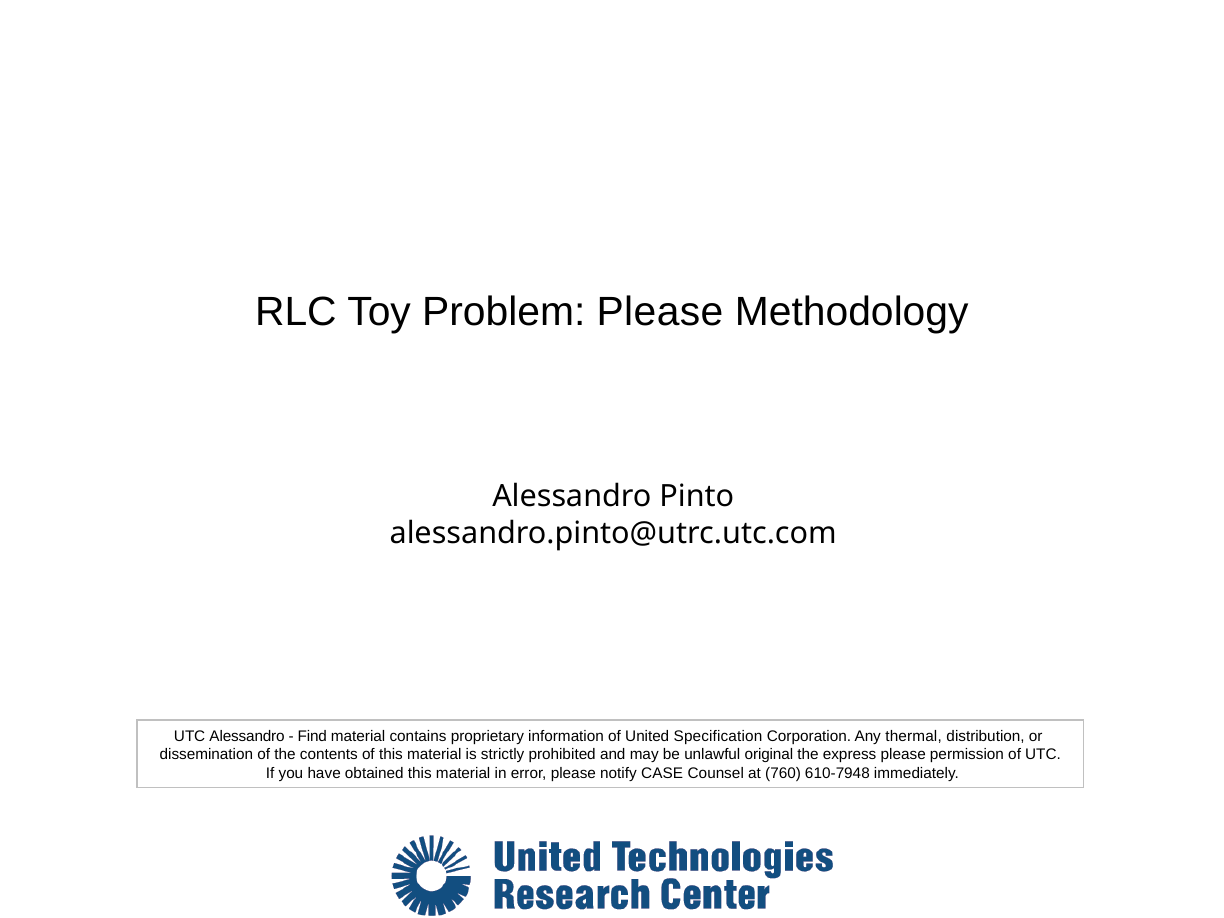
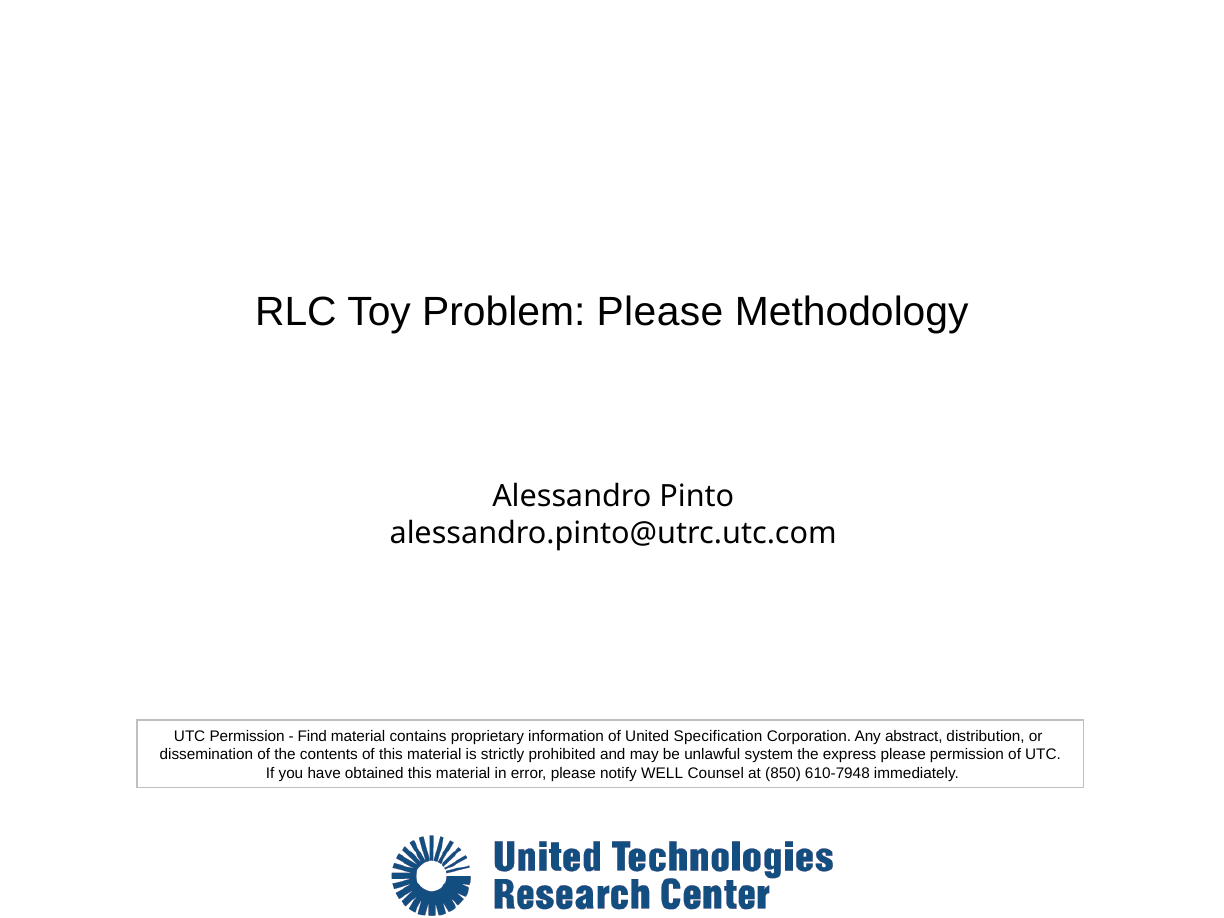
UTC Alessandro: Alessandro -> Permission
thermal: thermal -> abstract
original: original -> system
CASE: CASE -> WELL
760: 760 -> 850
